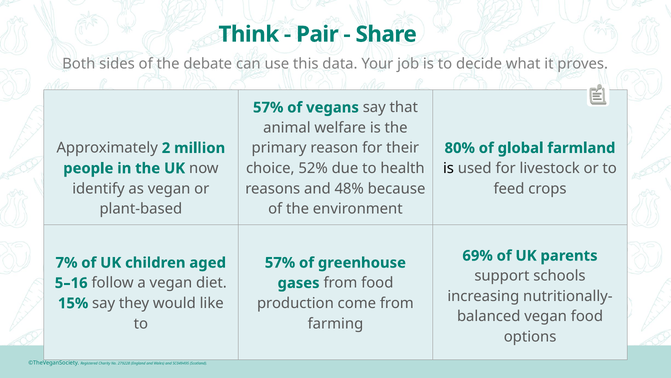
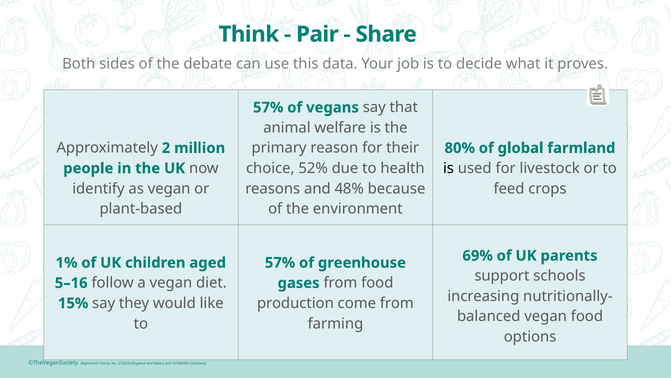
7%: 7% -> 1%
